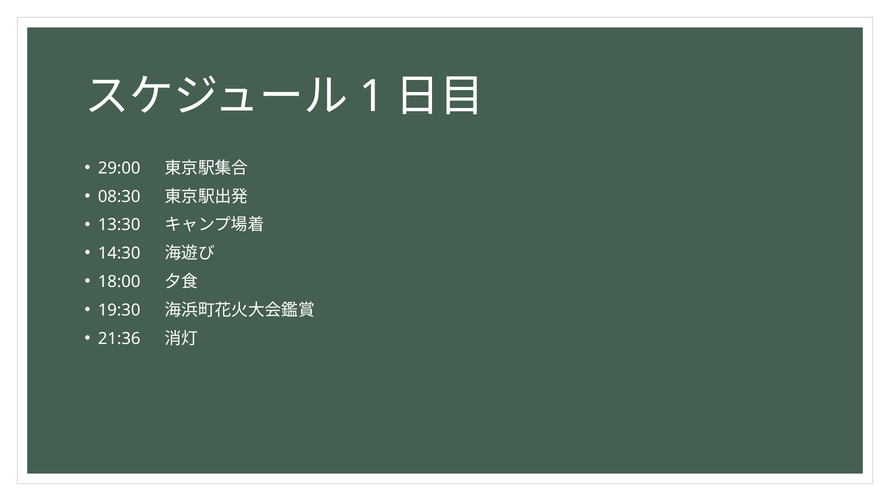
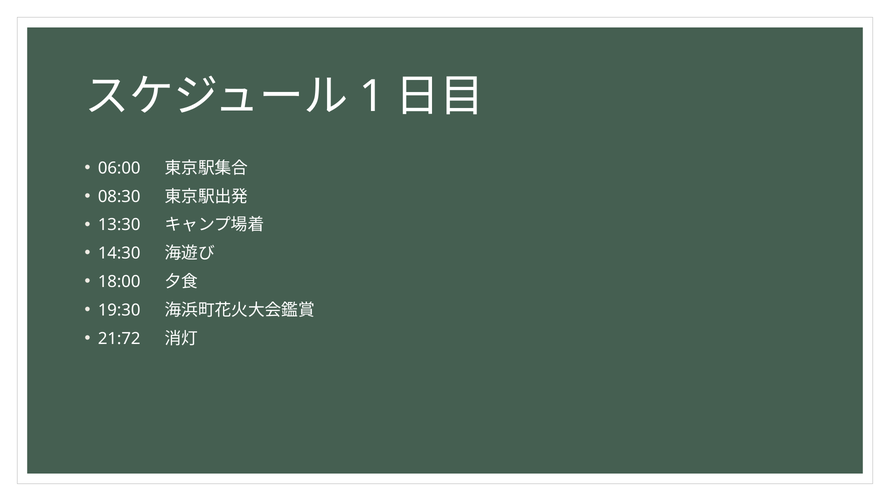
29:00: 29:00 -> 06:00
21:36: 21:36 -> 21:72
